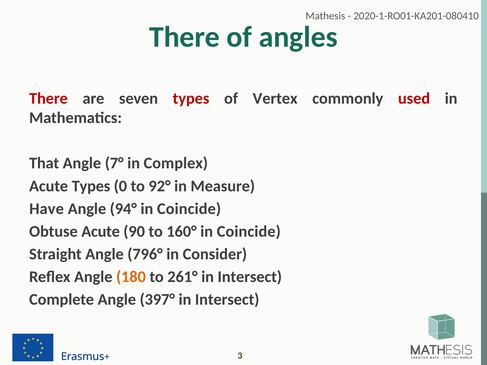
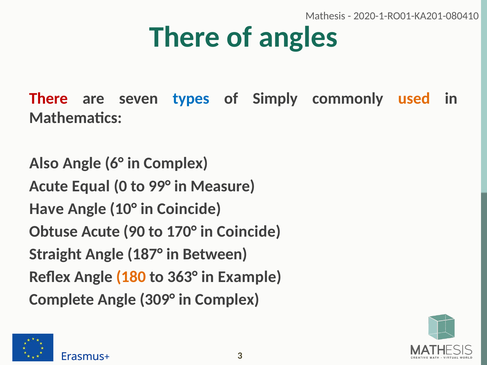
types at (191, 99) colour: red -> blue
Vertex: Vertex -> Simply
used colour: red -> orange
That: That -> Also
7°: 7° -> 6°
Acute Types: Types -> Equal
92°: 92° -> 99°
94°: 94° -> 10°
160°: 160° -> 170°
796°: 796° -> 187°
Consider: Consider -> Between
261°: 261° -> 363°
Intersect at (250, 277): Intersect -> Example
397°: 397° -> 309°
Intersect at (227, 300): Intersect -> Complex
